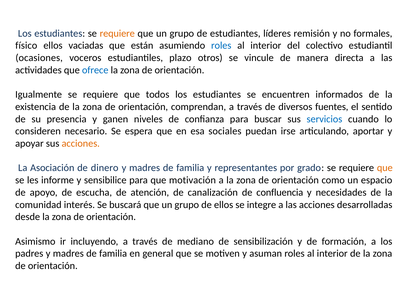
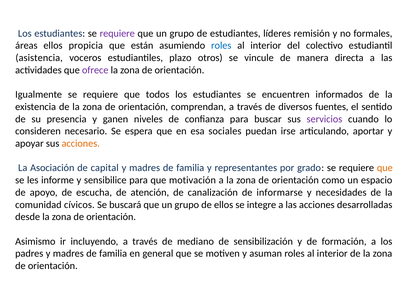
requiere at (117, 33) colour: orange -> purple
físico: físico -> áreas
vaciadas: vaciadas -> propicia
ocasiones: ocasiones -> asistencia
ofrece colour: blue -> purple
servicios colour: blue -> purple
dinero: dinero -> capital
confluencia: confluencia -> informarse
interés: interés -> cívicos
